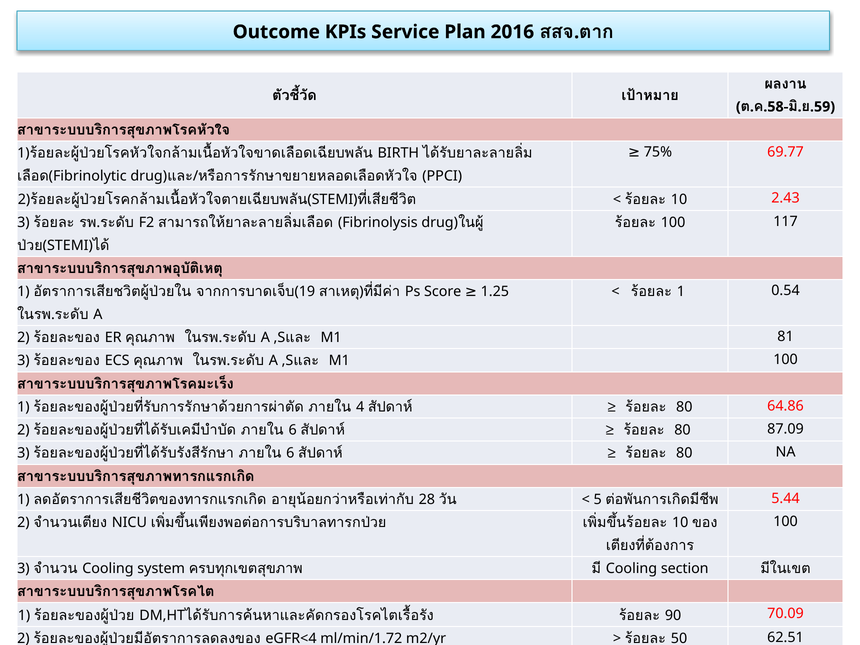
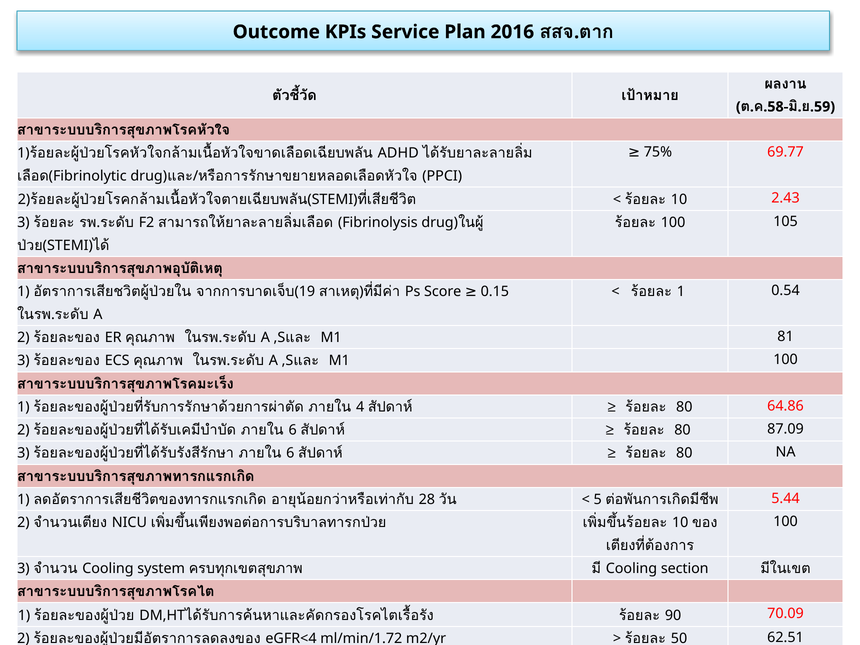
BIRTH: BIRTH -> ADHD
117: 117 -> 105
1.25: 1.25 -> 0.15
